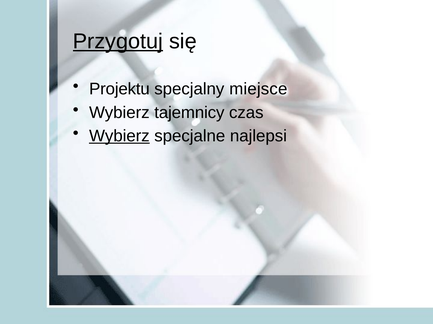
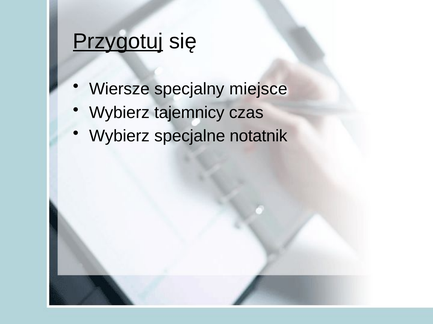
Projektu: Projektu -> Wiersze
Wybierz at (119, 136) underline: present -> none
najlepsi: najlepsi -> notatnik
